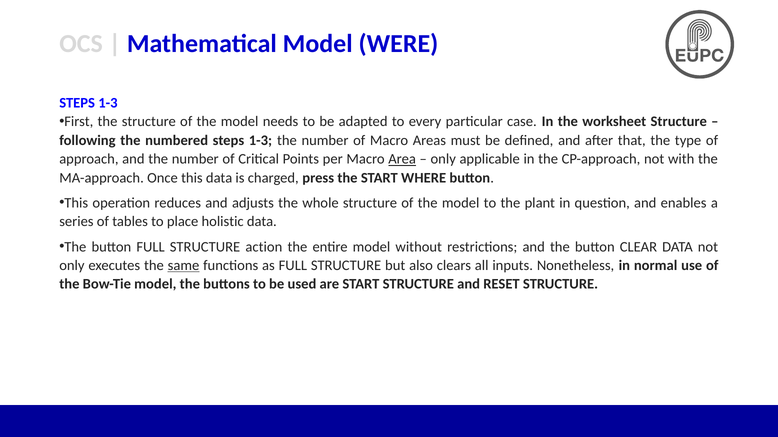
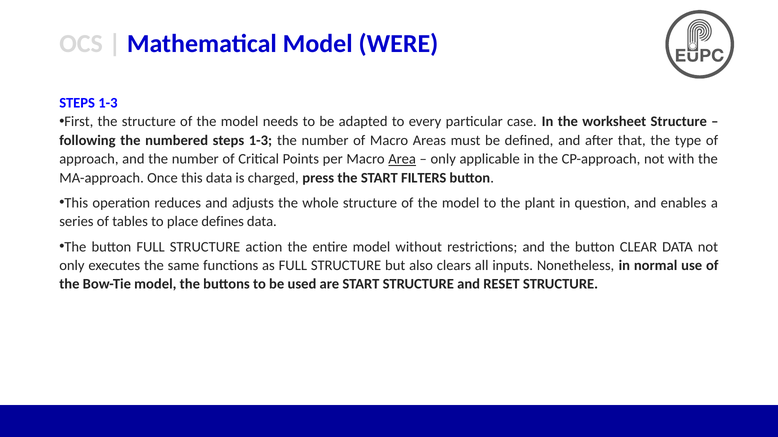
WHERE: WHERE -> FILTERS
holistic: holistic -> defines
same underline: present -> none
